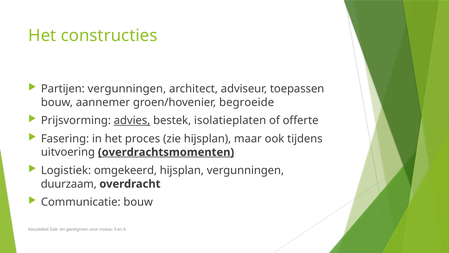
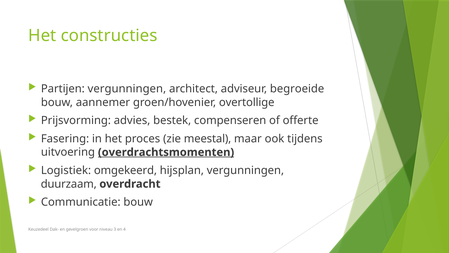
toepassen: toepassen -> begroeide
begroeide: begroeide -> overtollige
advies underline: present -> none
isolatieplaten: isolatieplaten -> compenseren
zie hijsplan: hijsplan -> meestal
